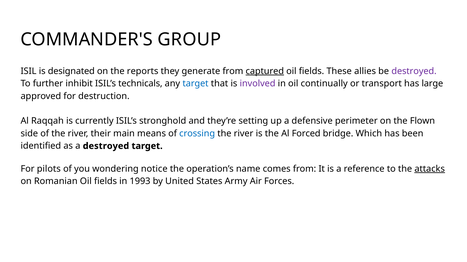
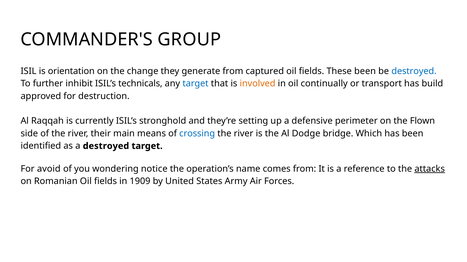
designated: designated -> orientation
reports: reports -> change
captured underline: present -> none
These allies: allies -> been
destroyed at (414, 71) colour: purple -> blue
involved colour: purple -> orange
large: large -> build
Forced: Forced -> Dodge
pilots: pilots -> avoid
1993: 1993 -> 1909
